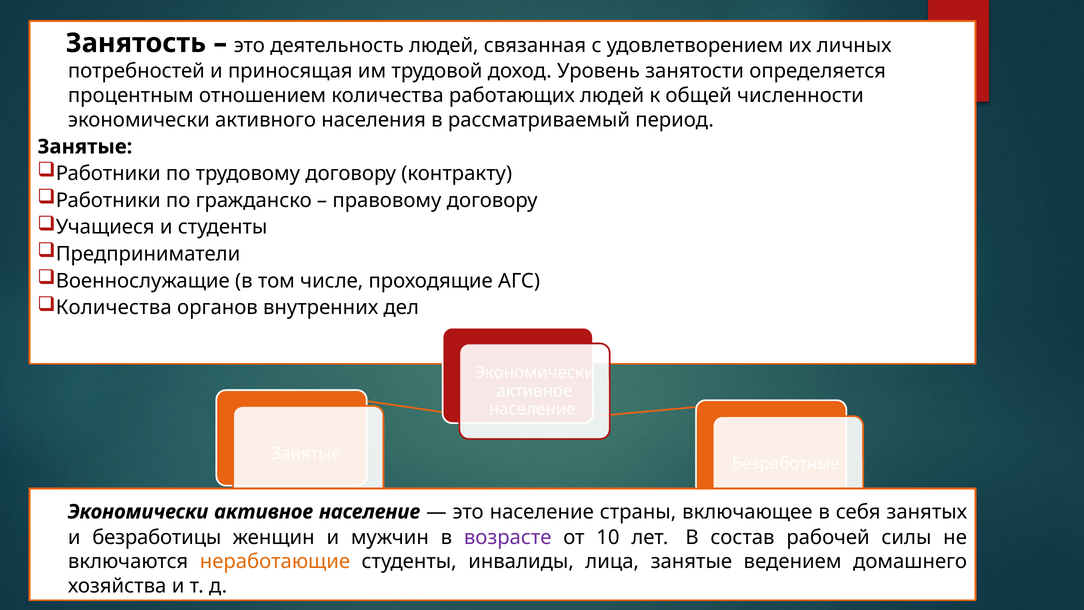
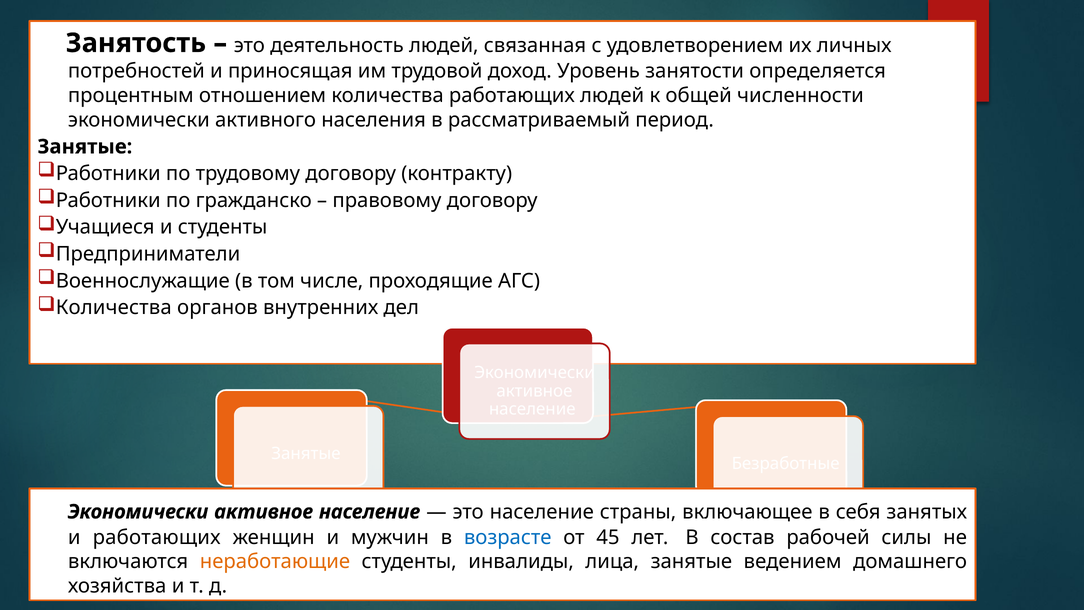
и безработицы: безработицы -> работающих
возрасте colour: purple -> blue
10: 10 -> 45
